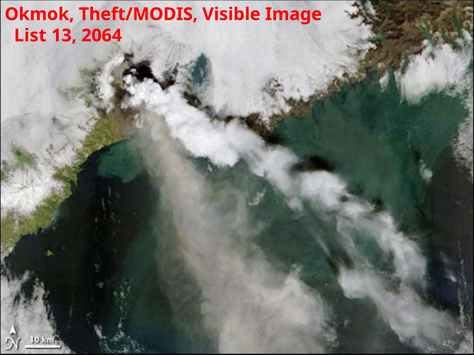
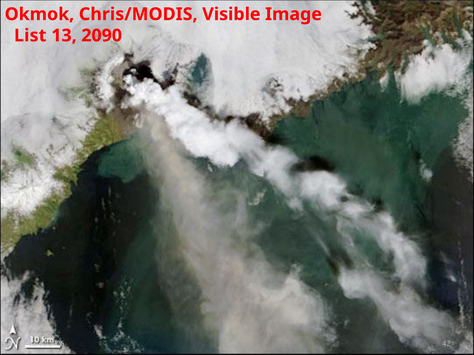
Theft/MODIS: Theft/MODIS -> Chris/MODIS
2064: 2064 -> 2090
